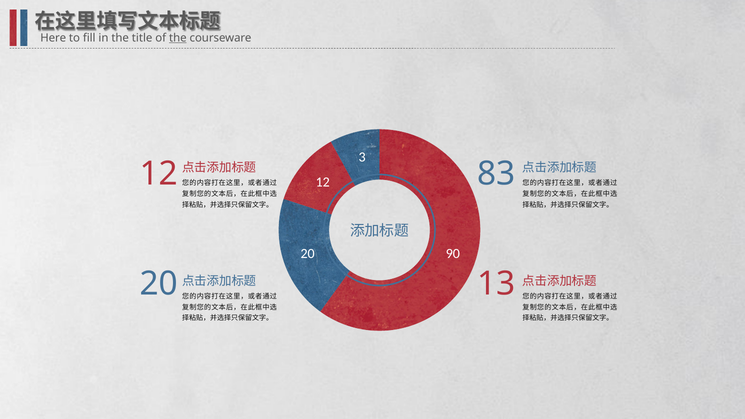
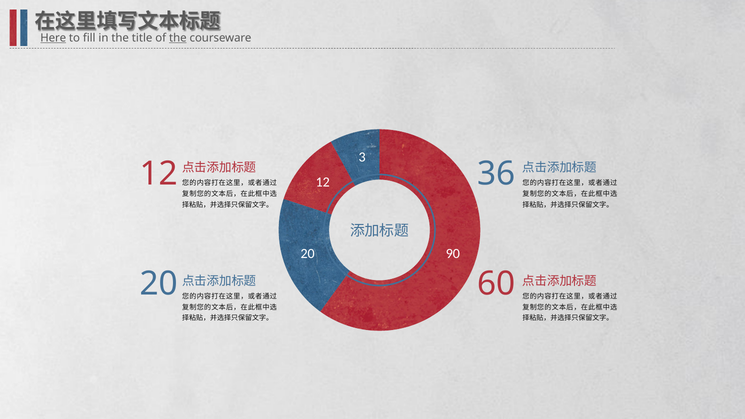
Here underline: none -> present
83: 83 -> 36
13: 13 -> 60
